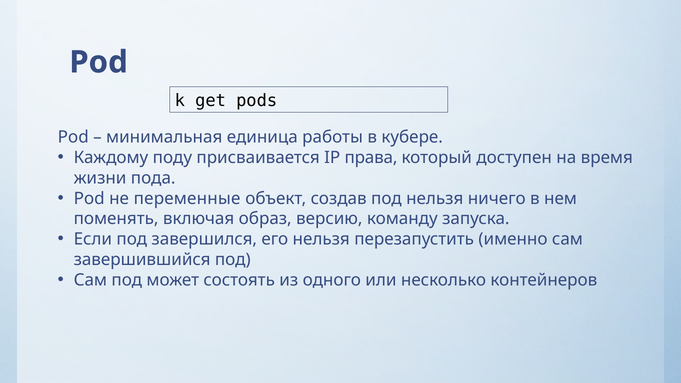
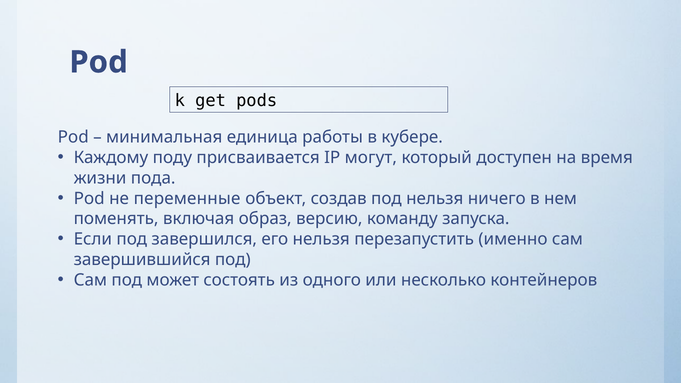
права: права -> могут
